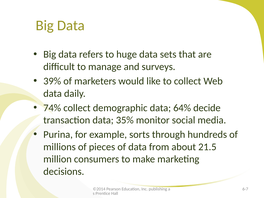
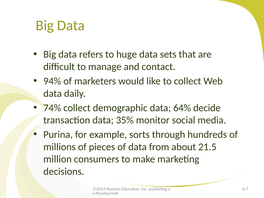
surveys: surveys -> contact
39%: 39% -> 94%
